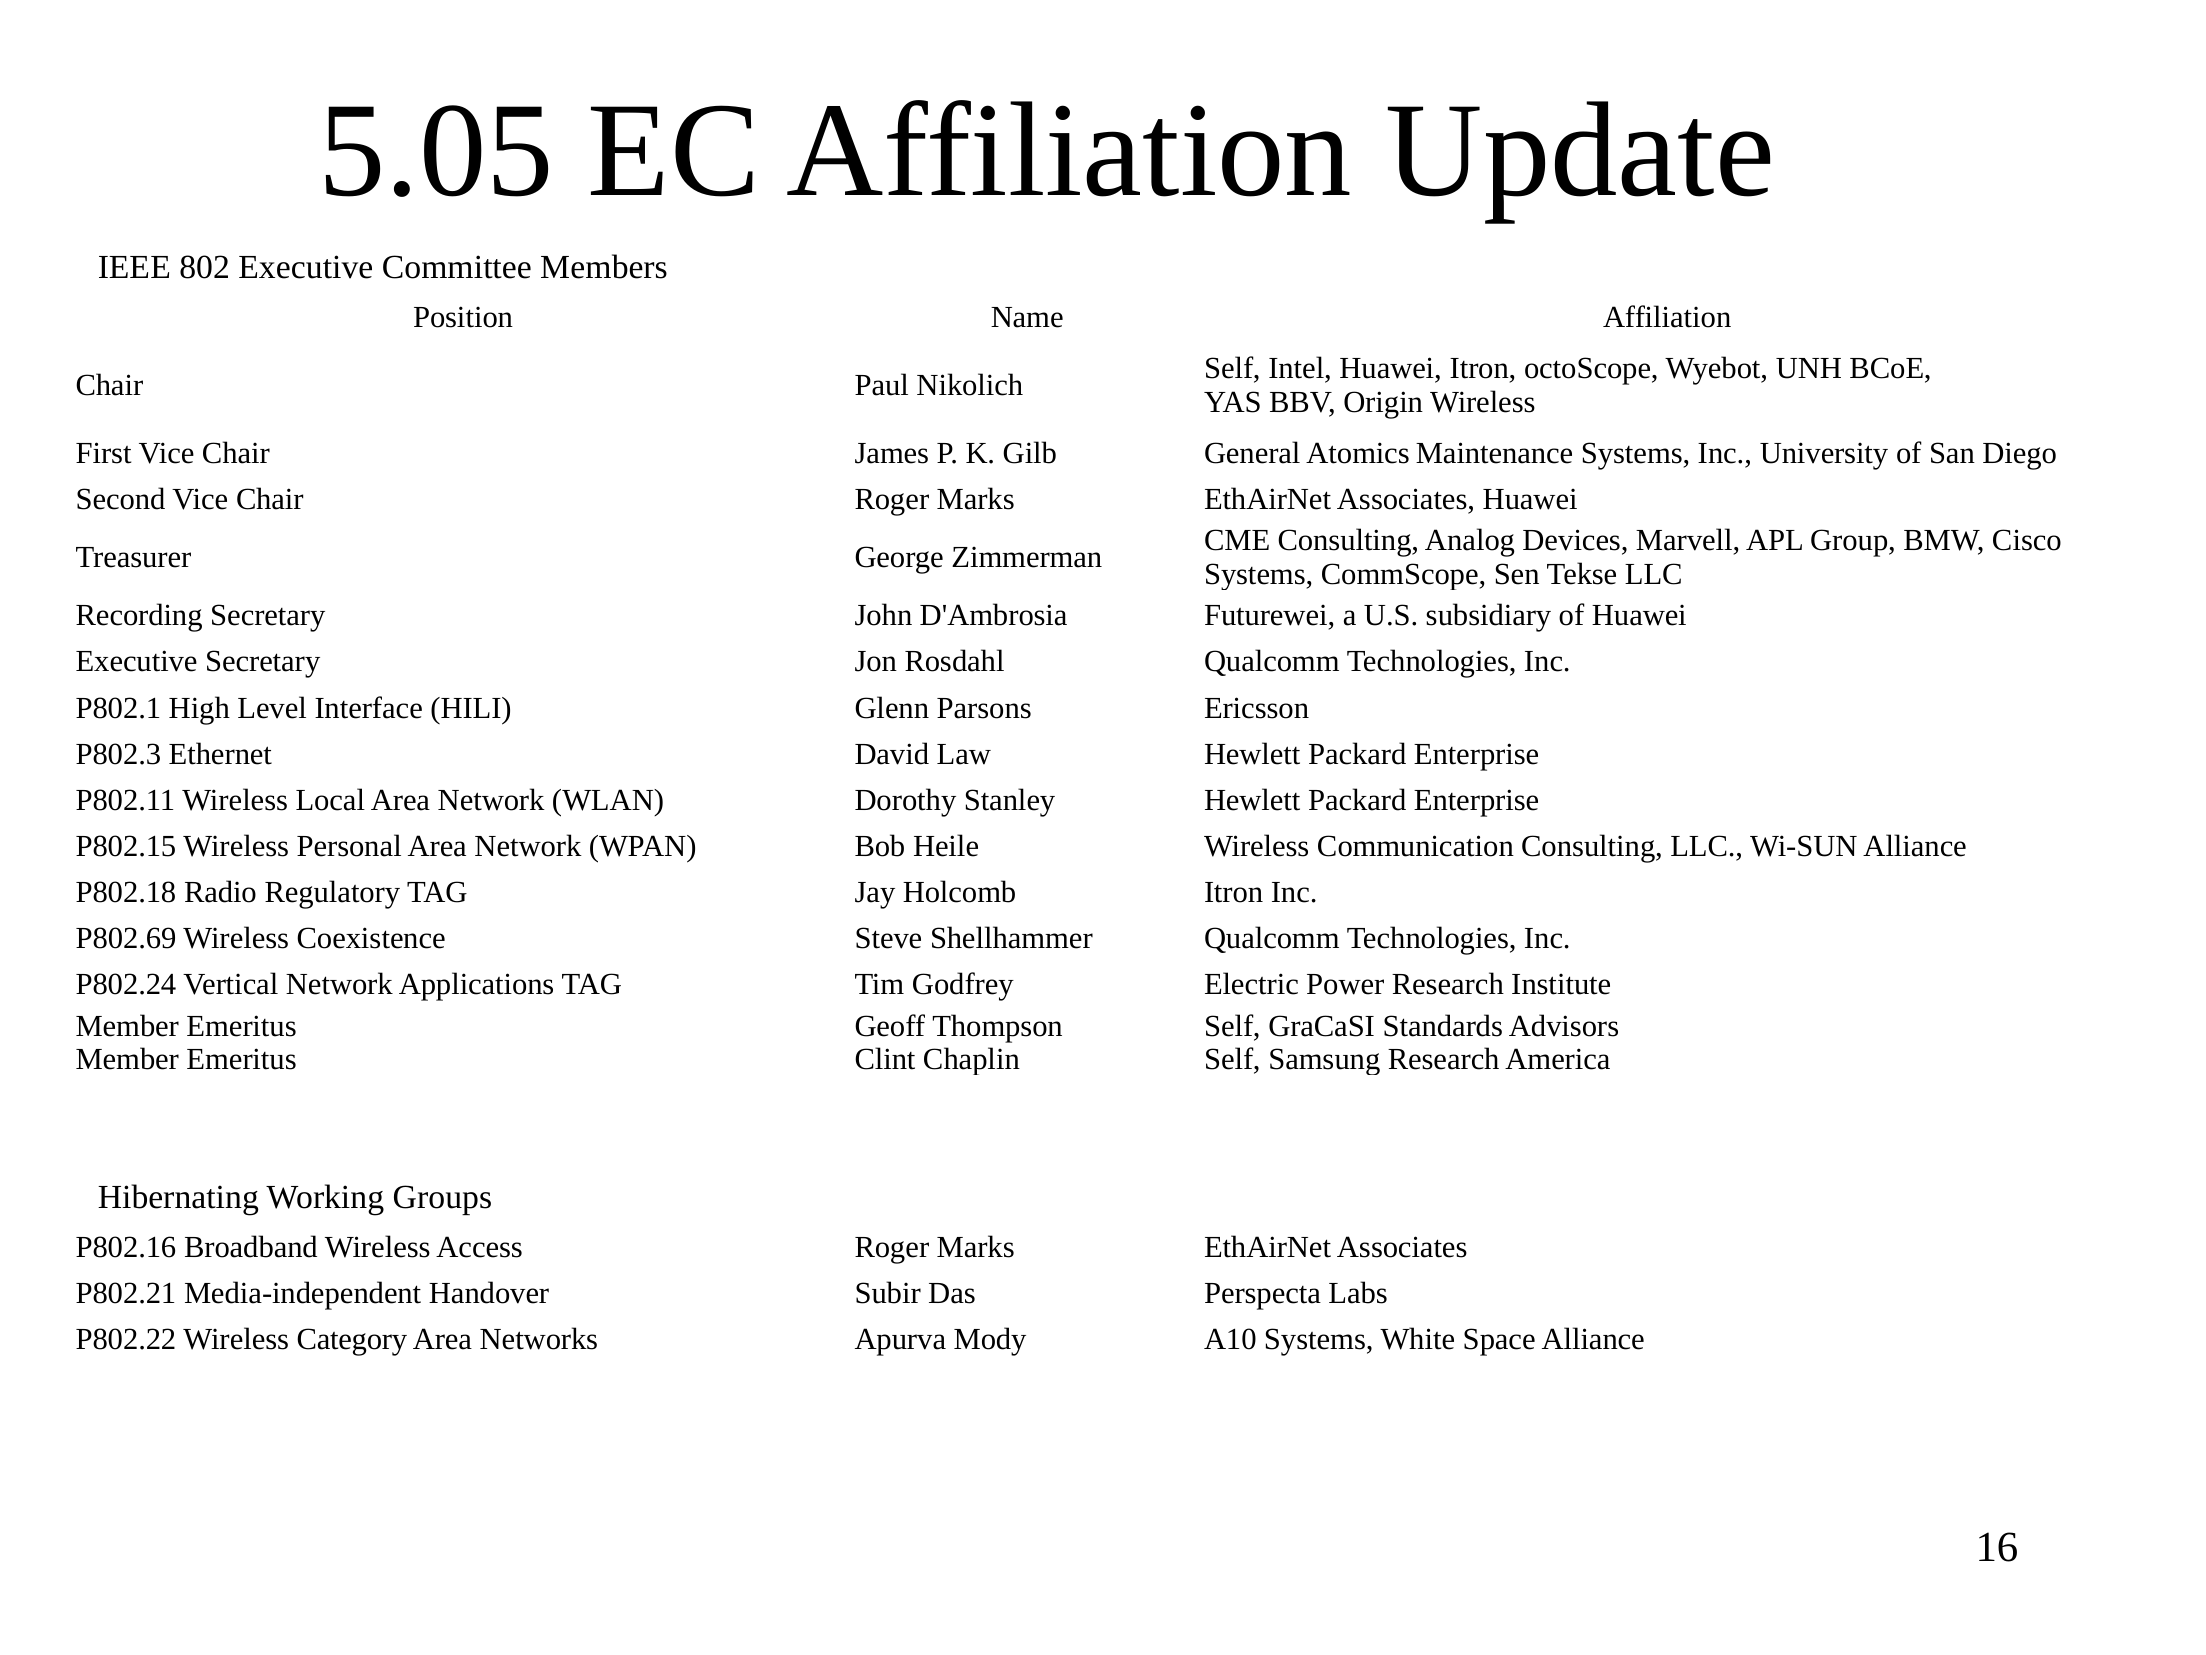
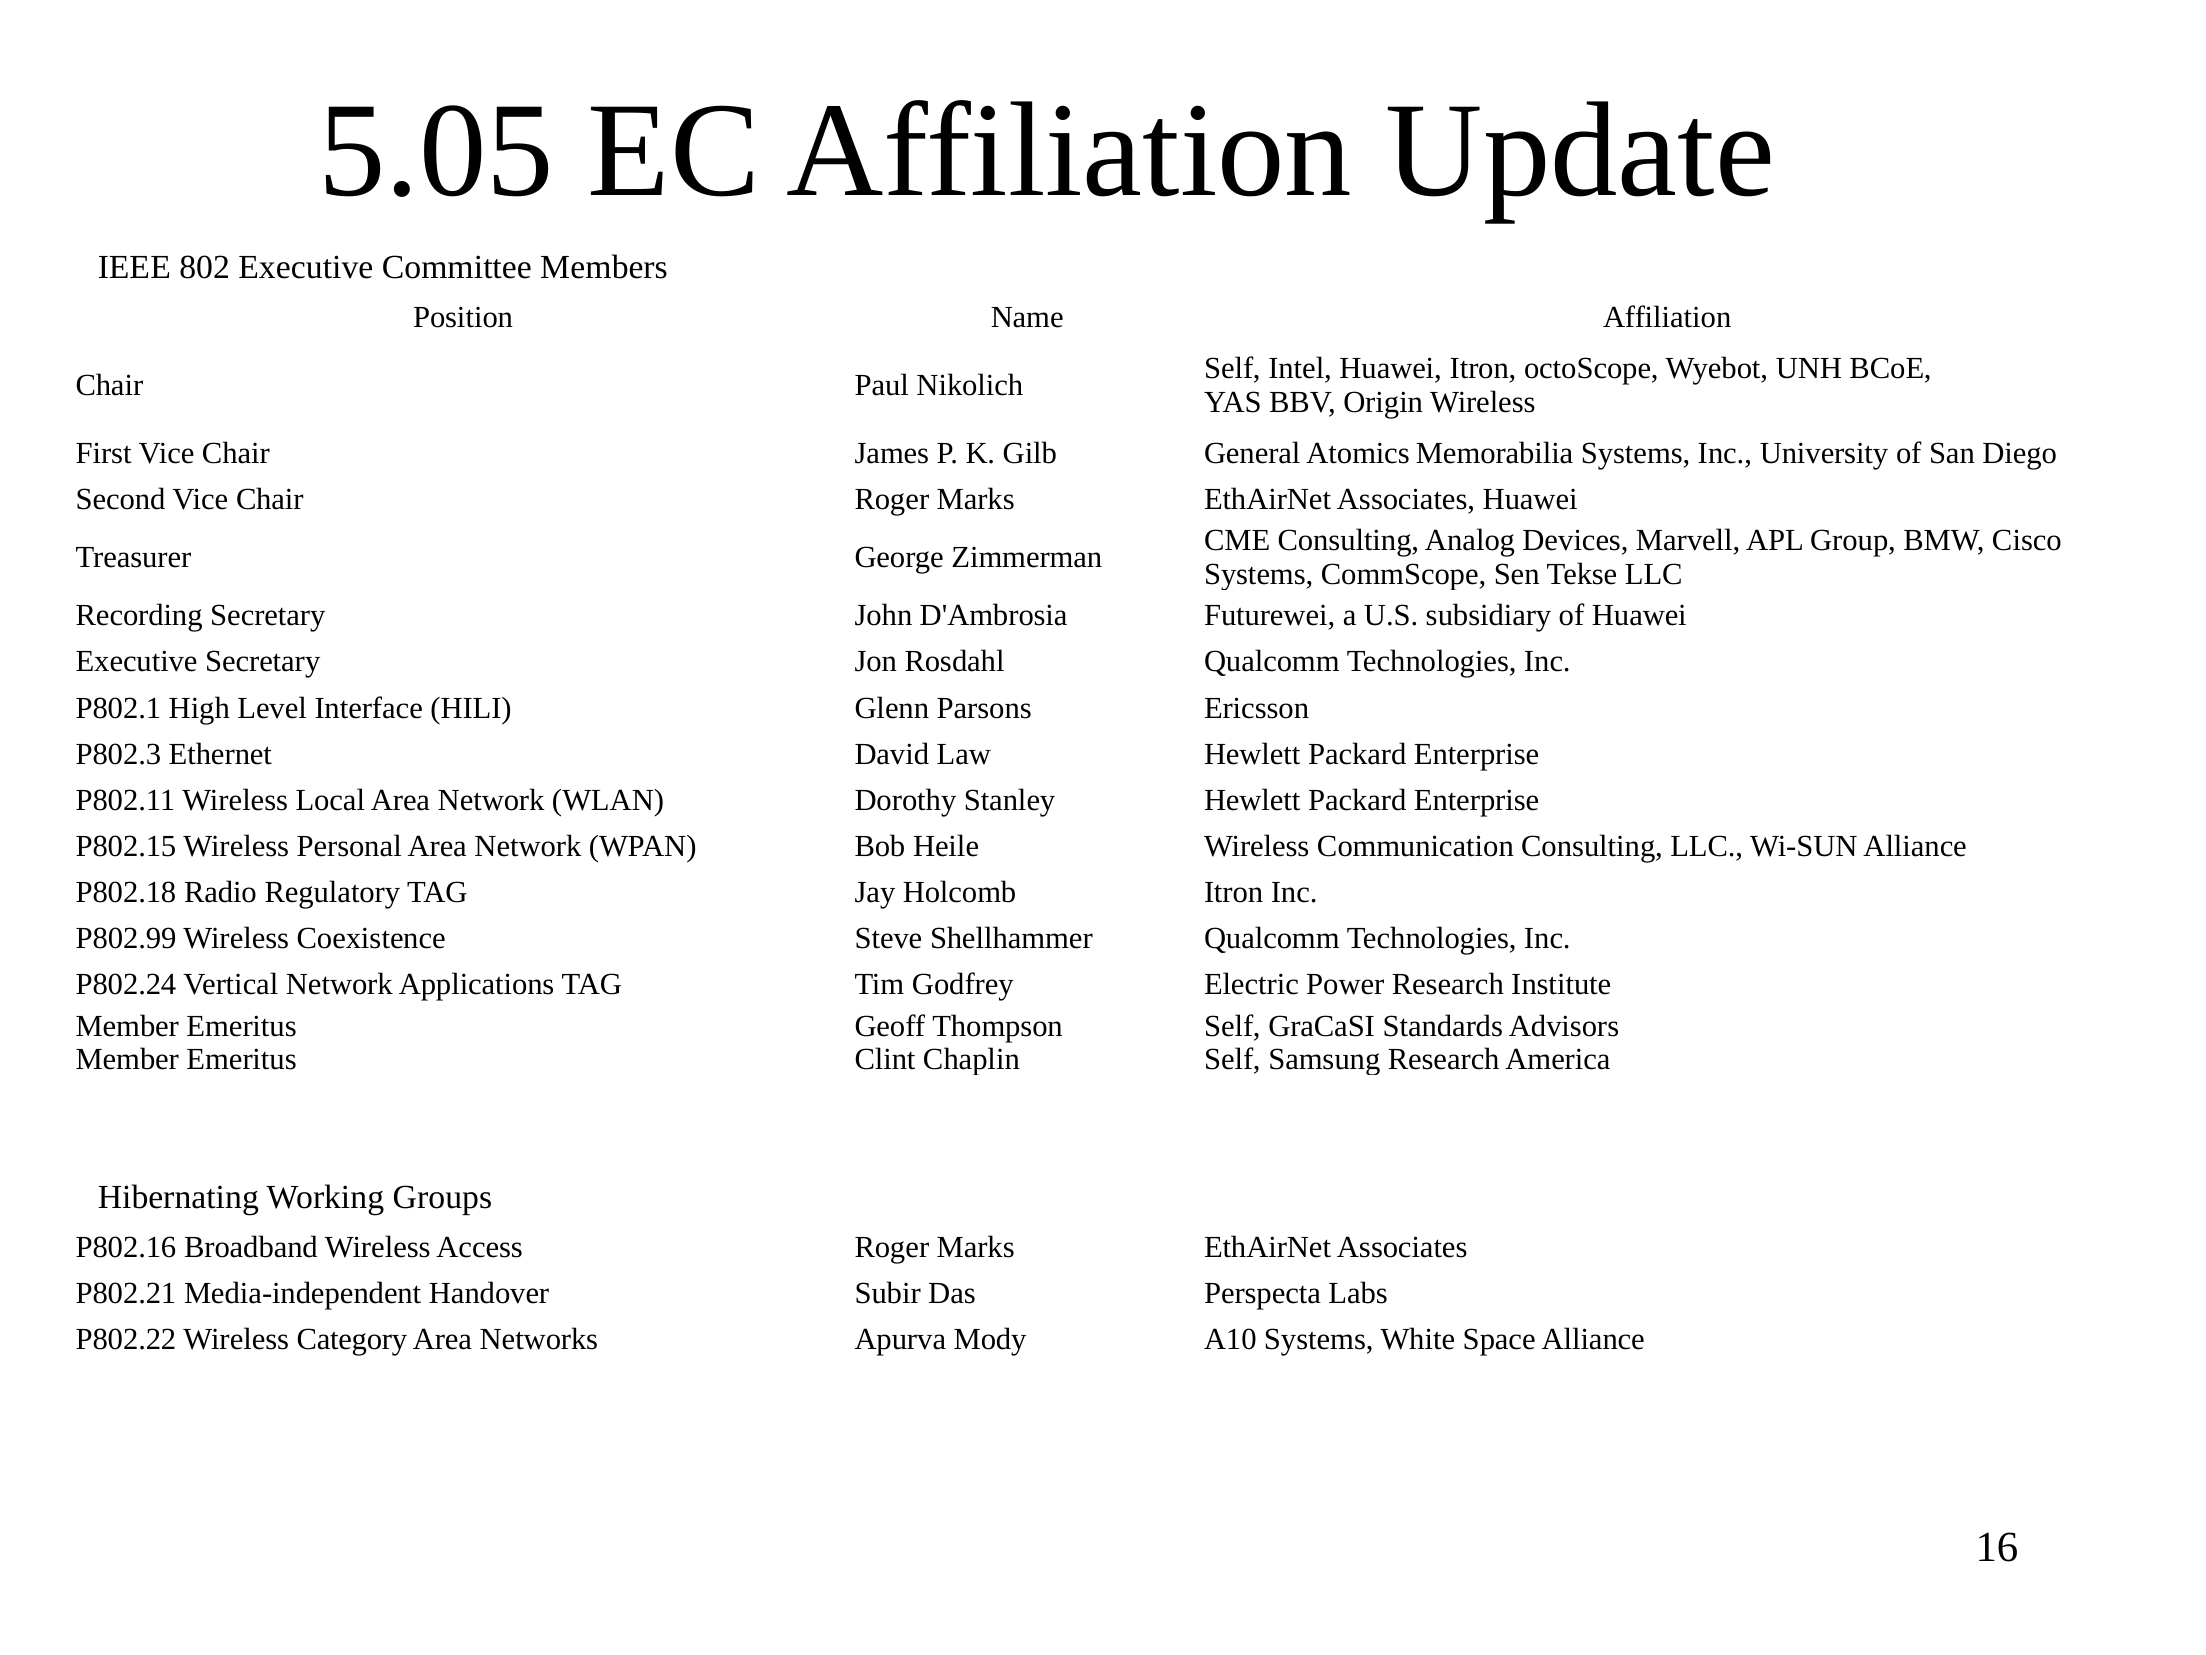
Maintenance: Maintenance -> Memorabilia
P802.69: P802.69 -> P802.99
